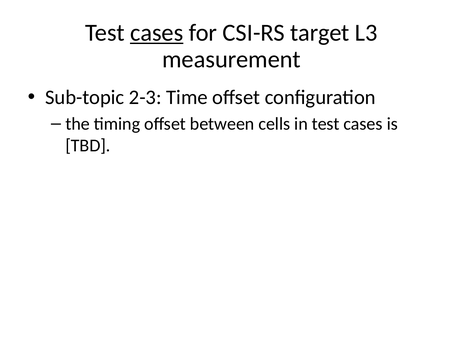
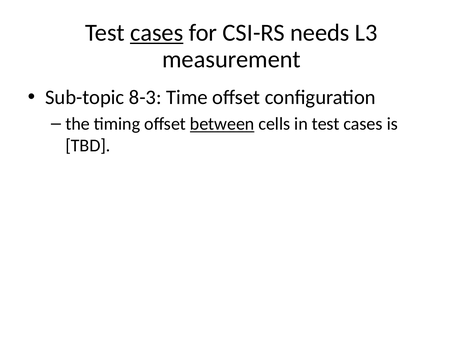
target: target -> needs
2-3: 2-3 -> 8-3
between underline: none -> present
